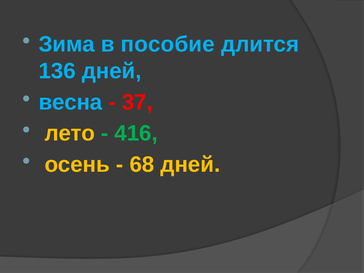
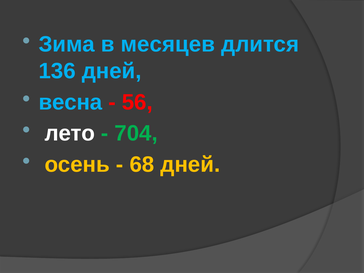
пособие: пособие -> месяцев
37: 37 -> 56
лето colour: yellow -> white
416: 416 -> 704
